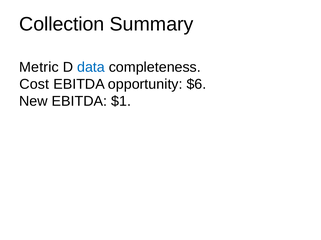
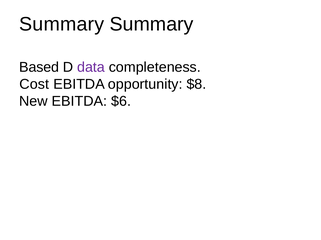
Collection at (62, 24): Collection -> Summary
Metric: Metric -> Based
data colour: blue -> purple
$6: $6 -> $8
$1: $1 -> $6
